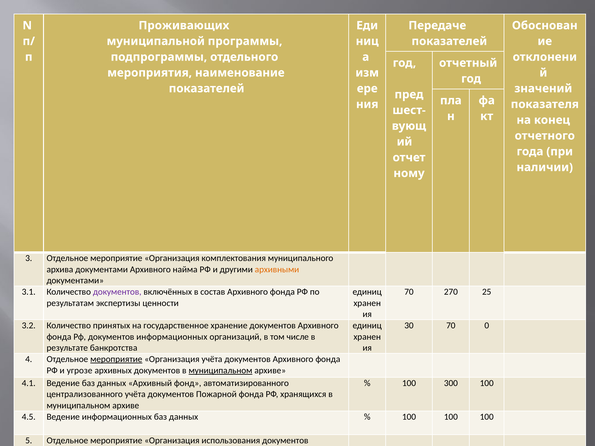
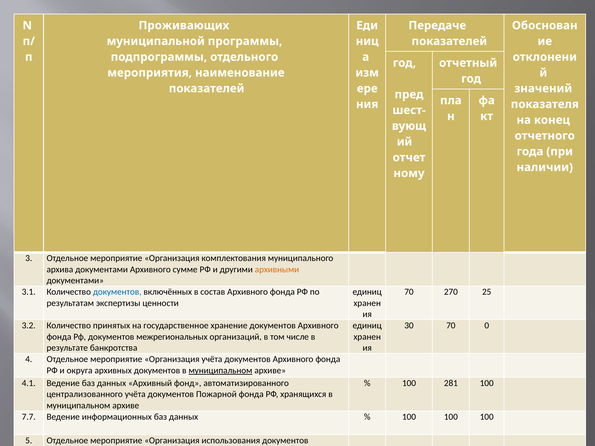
найма: найма -> сумме
документов at (117, 292) colour: purple -> blue
документов информационных: информационных -> межрегиональных
мероприятие at (116, 359) underline: present -> none
угрозе: угрозе -> округа
300: 300 -> 281
4.5: 4.5 -> 7.7
